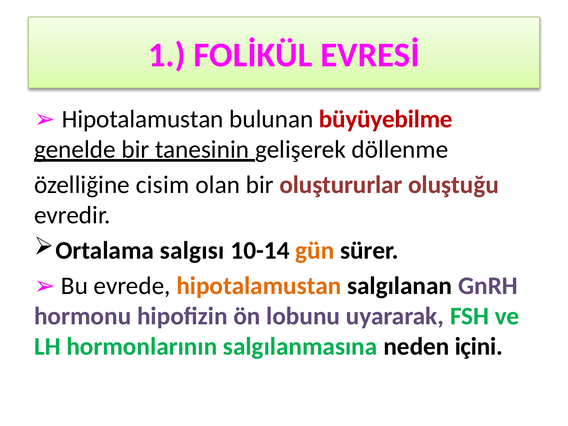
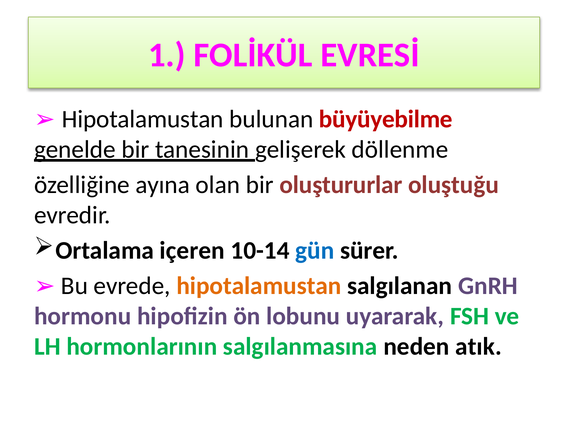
cisim: cisim -> ayına
salgısı: salgısı -> içeren
gün colour: orange -> blue
içini: içini -> atık
